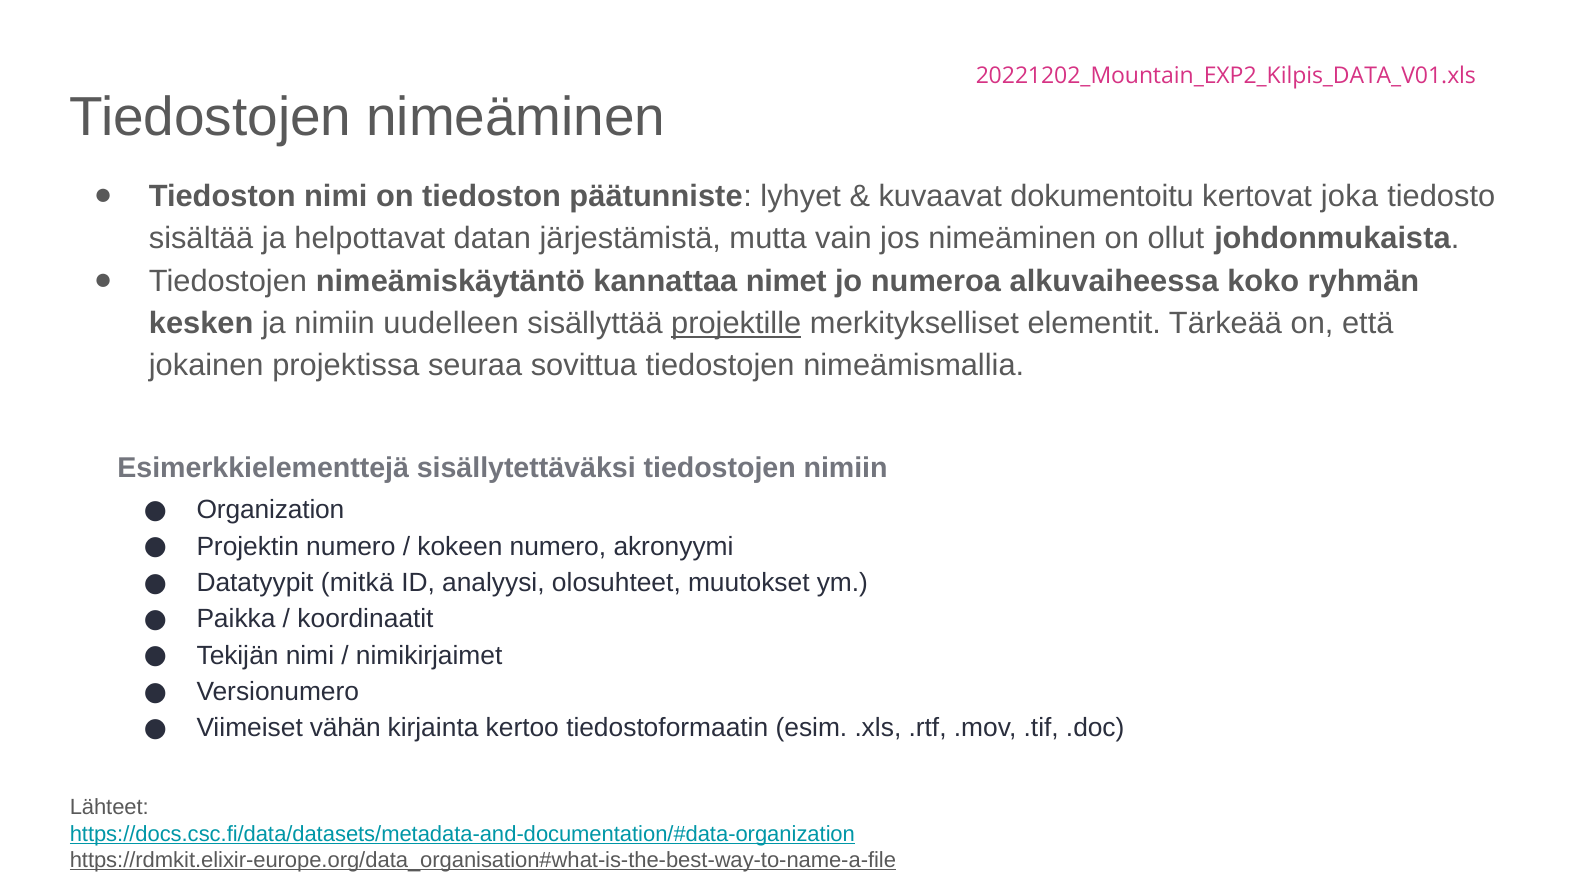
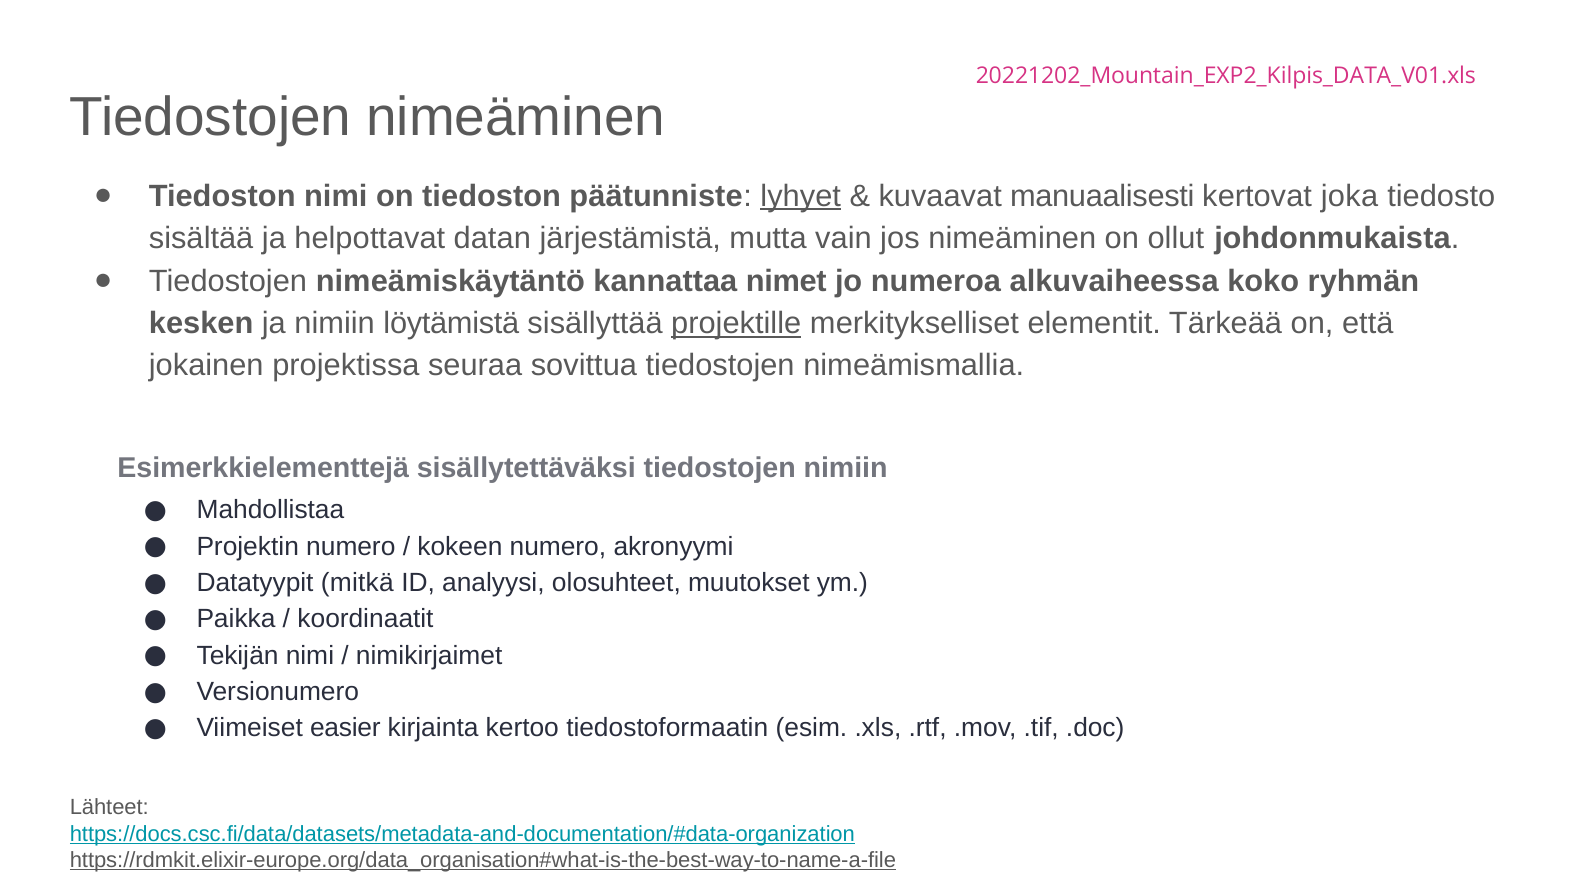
lyhyet underline: none -> present
dokumentoitu: dokumentoitu -> manuaalisesti
uudelleen: uudelleen -> löytämistä
Organization: Organization -> Mahdollistaa
vähän: vähän -> easier
